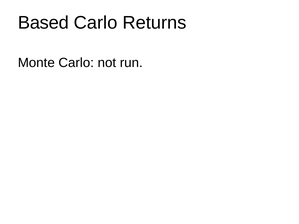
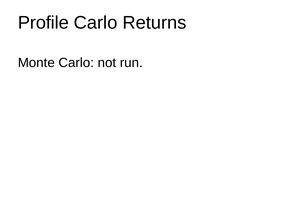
Based: Based -> Profile
